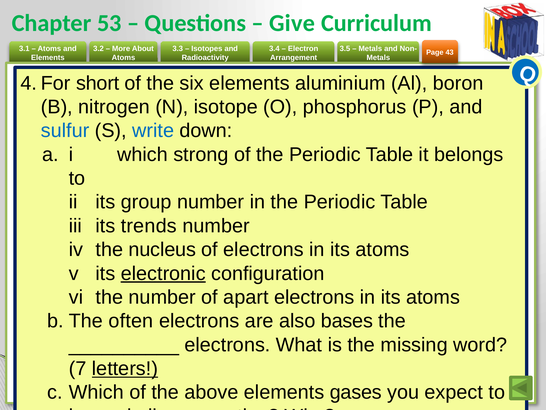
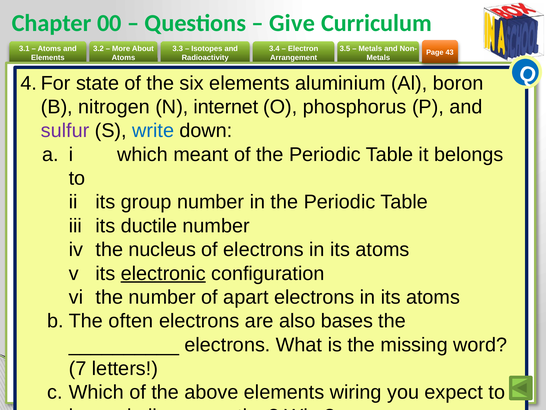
53: 53 -> 00
short: short -> state
isotope: isotope -> internet
sulfur colour: blue -> purple
strong: strong -> meant
trends: trends -> ductile
letters underline: present -> none
gases: gases -> wiring
